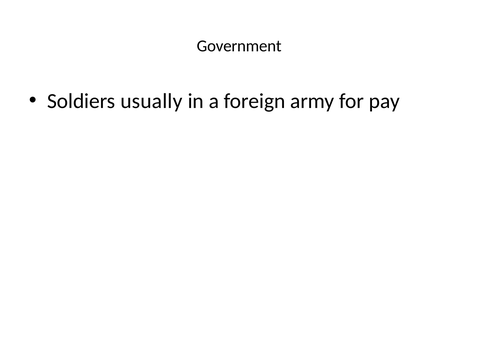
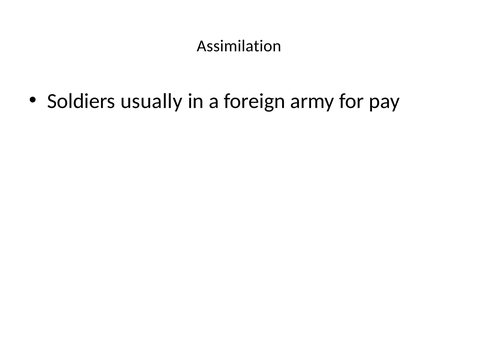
Government: Government -> Assimilation
